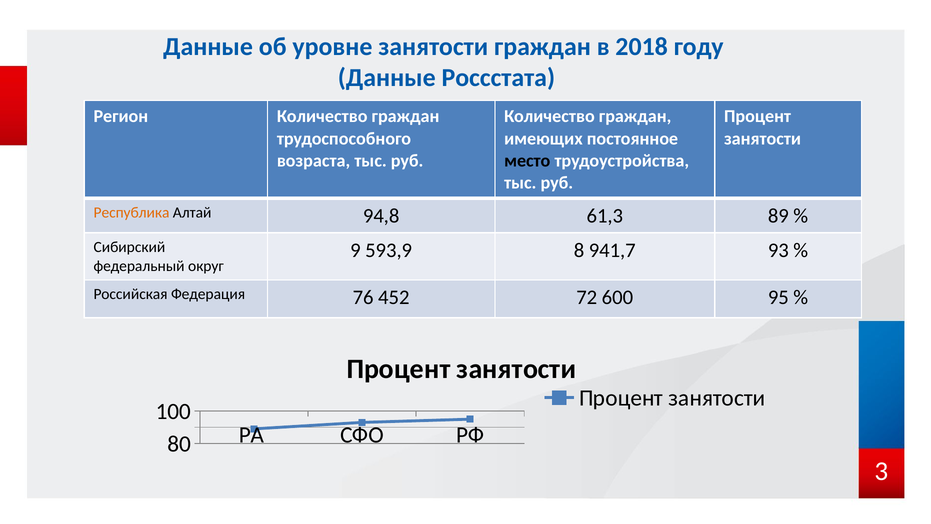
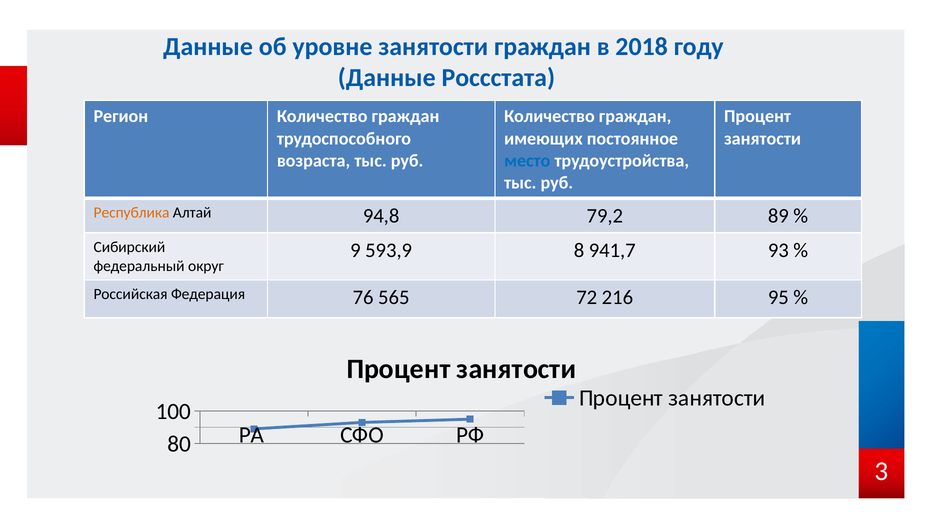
место colour: black -> blue
61,3: 61,3 -> 79,2
452: 452 -> 565
600: 600 -> 216
